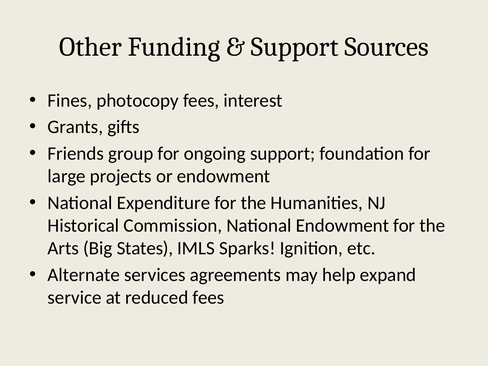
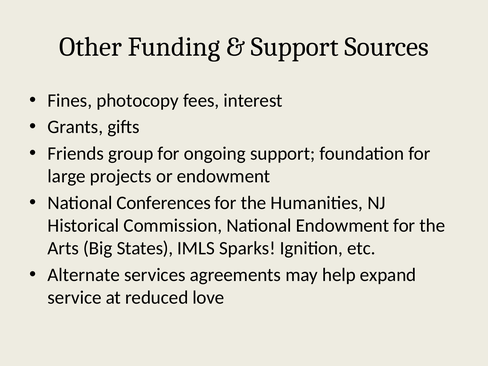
Expenditure: Expenditure -> Conferences
reduced fees: fees -> love
